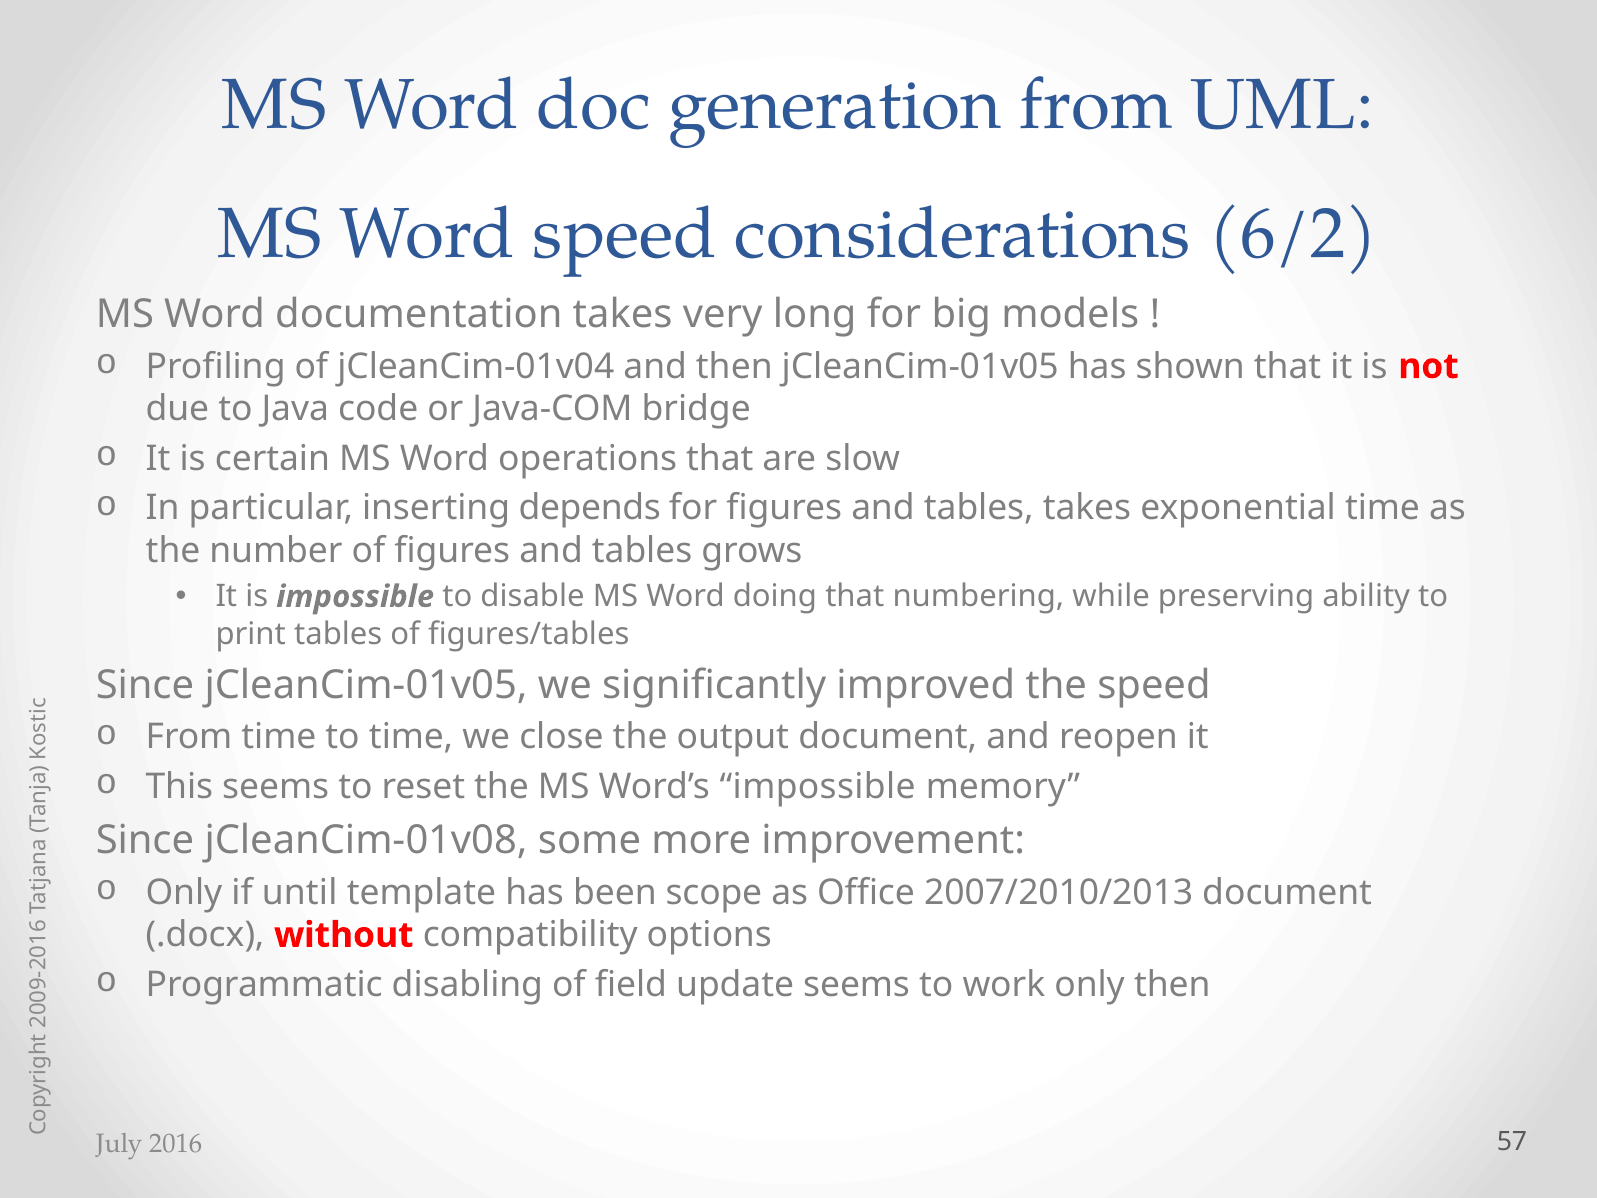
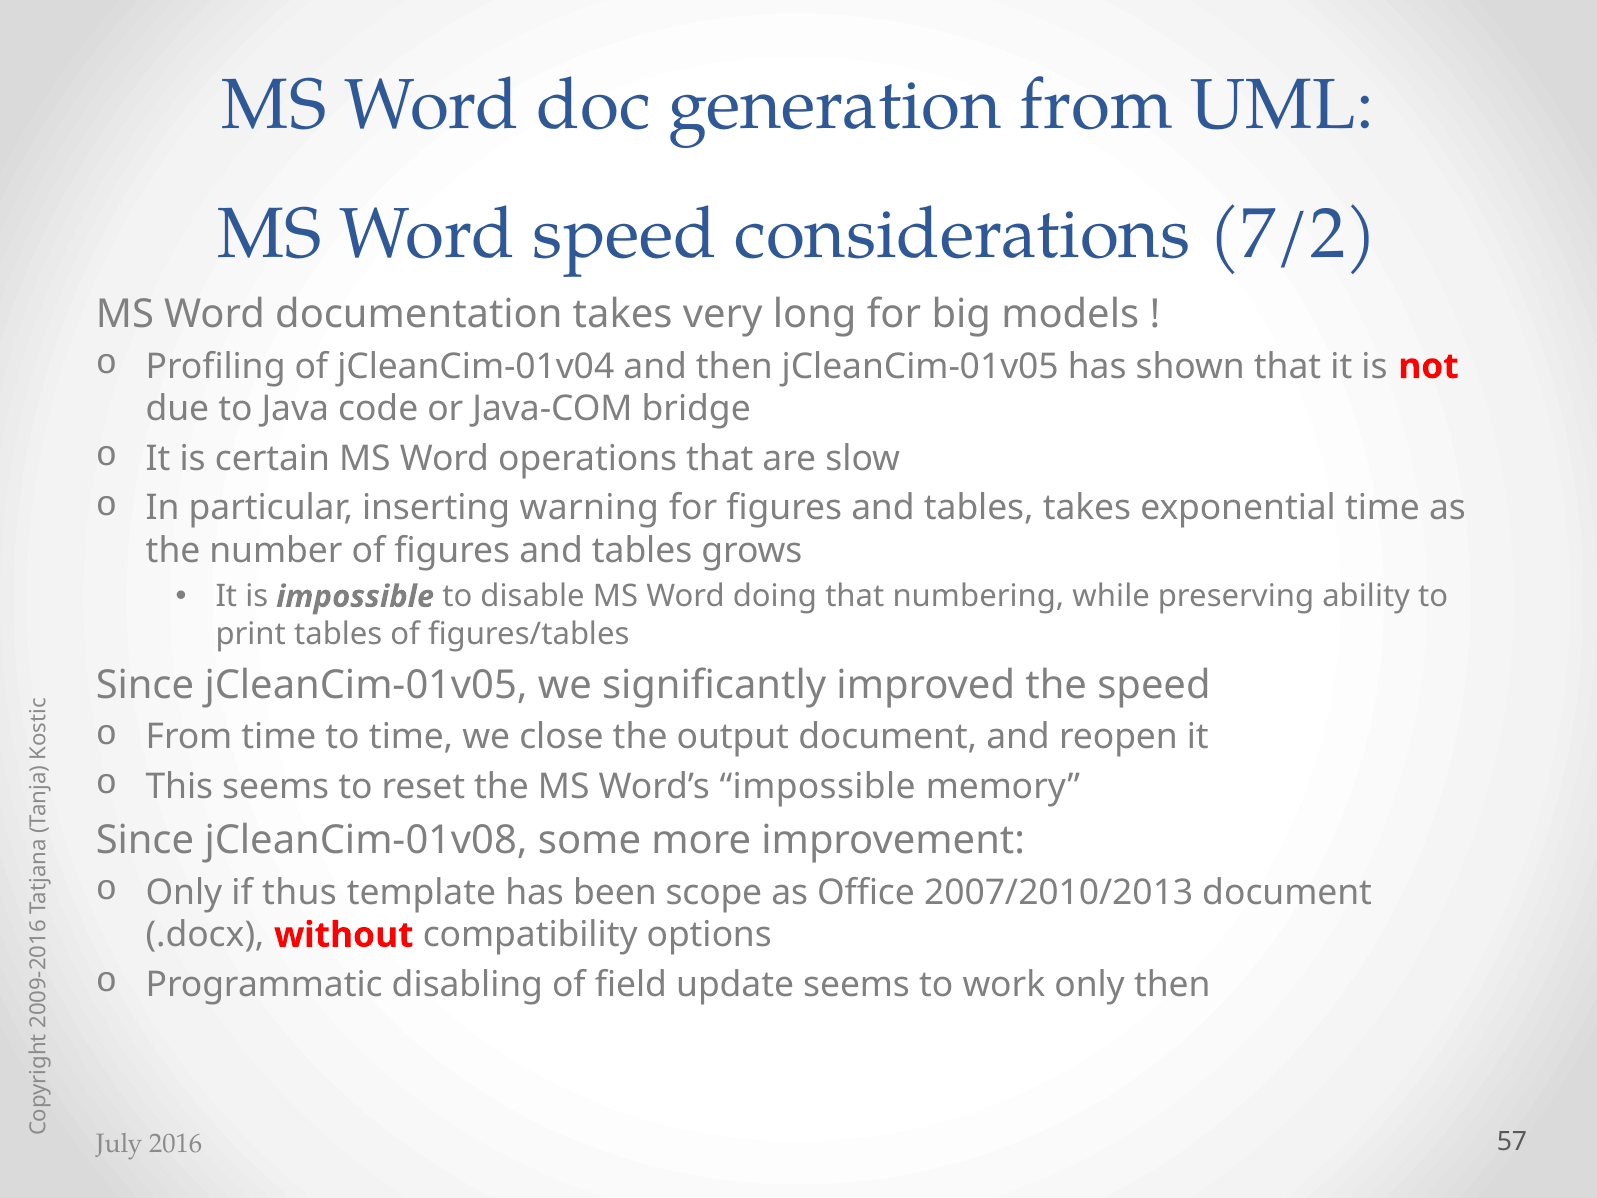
6/2: 6/2 -> 7/2
depends: depends -> warning
until: until -> thus
